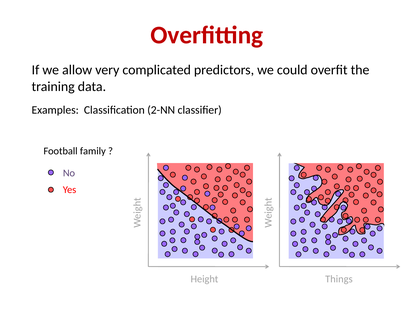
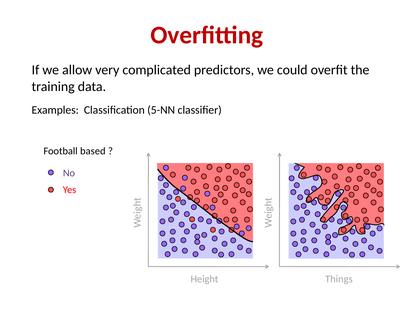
2-NN: 2-NN -> 5-NN
family: family -> based
